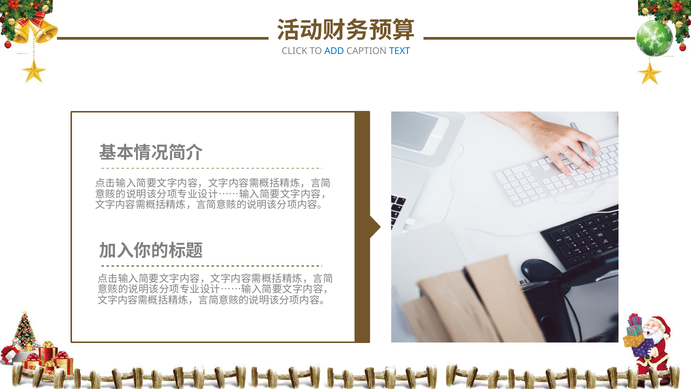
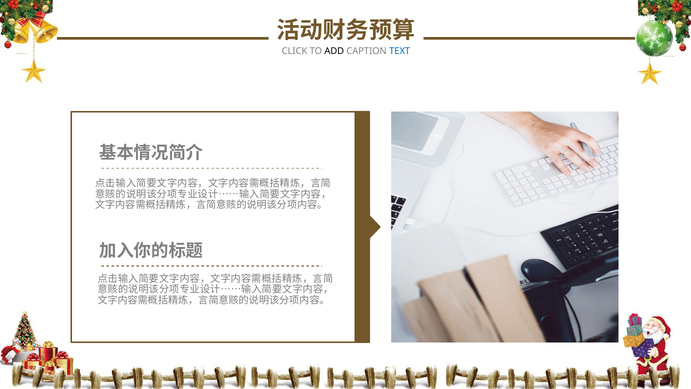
ADD colour: blue -> black
